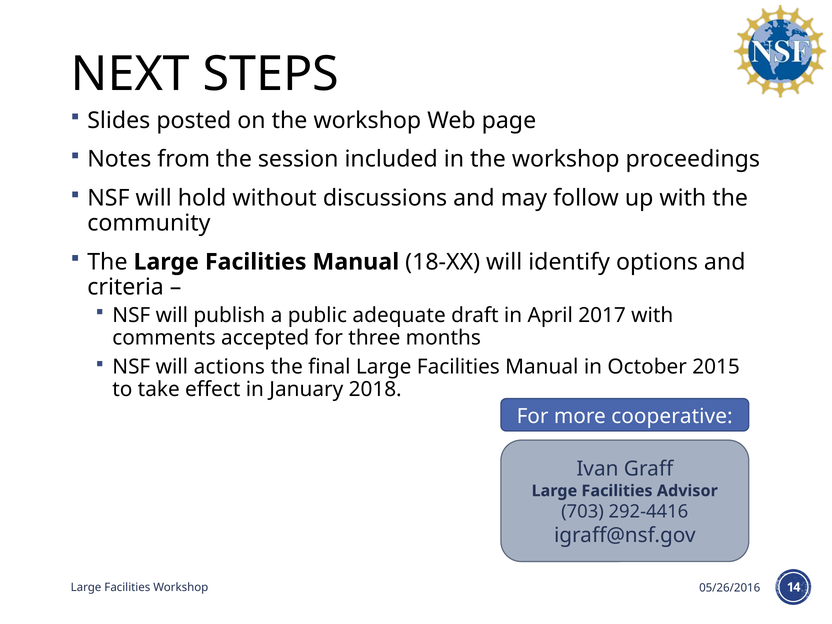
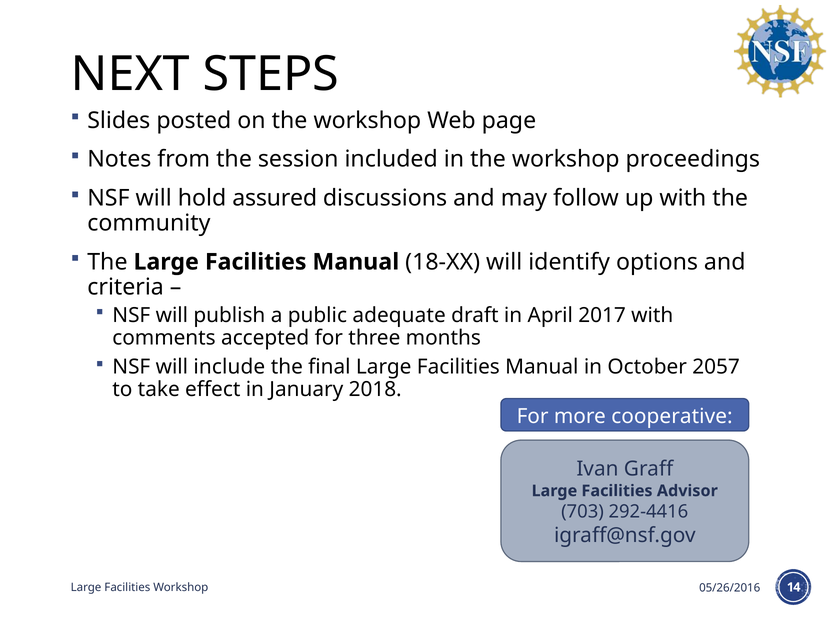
without: without -> assured
actions: actions -> include
2015: 2015 -> 2057
